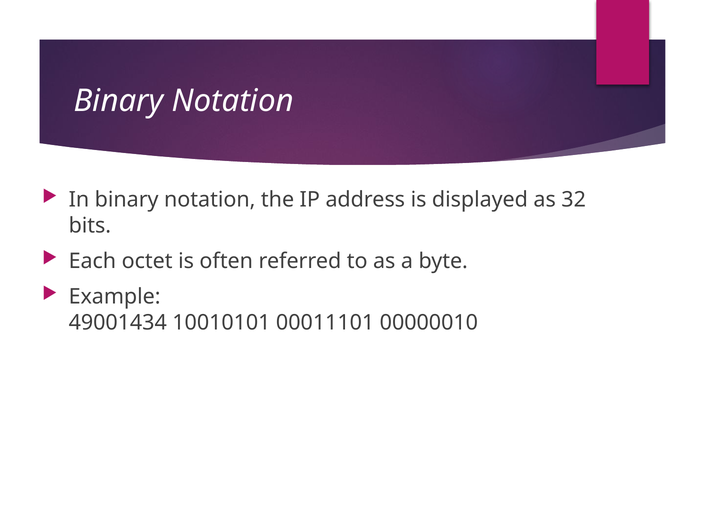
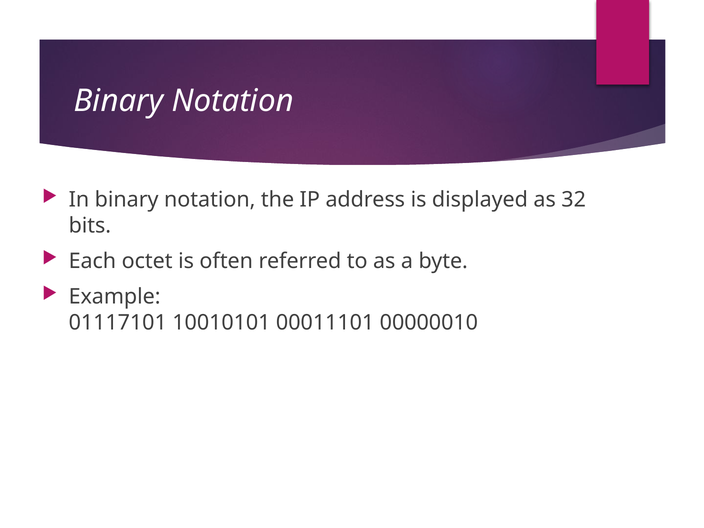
49001434: 49001434 -> 01117101
